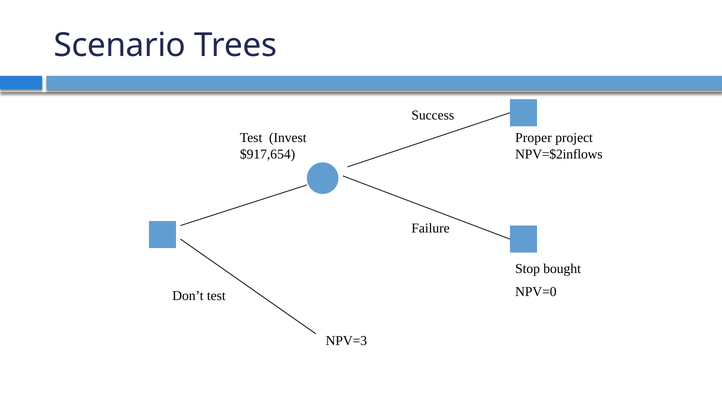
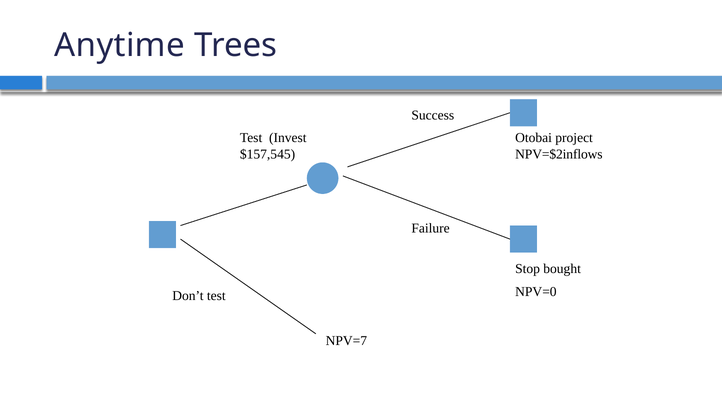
Scenario: Scenario -> Anytime
Proper: Proper -> Otobai
$917,654: $917,654 -> $157,545
NPV=3: NPV=3 -> NPV=7
